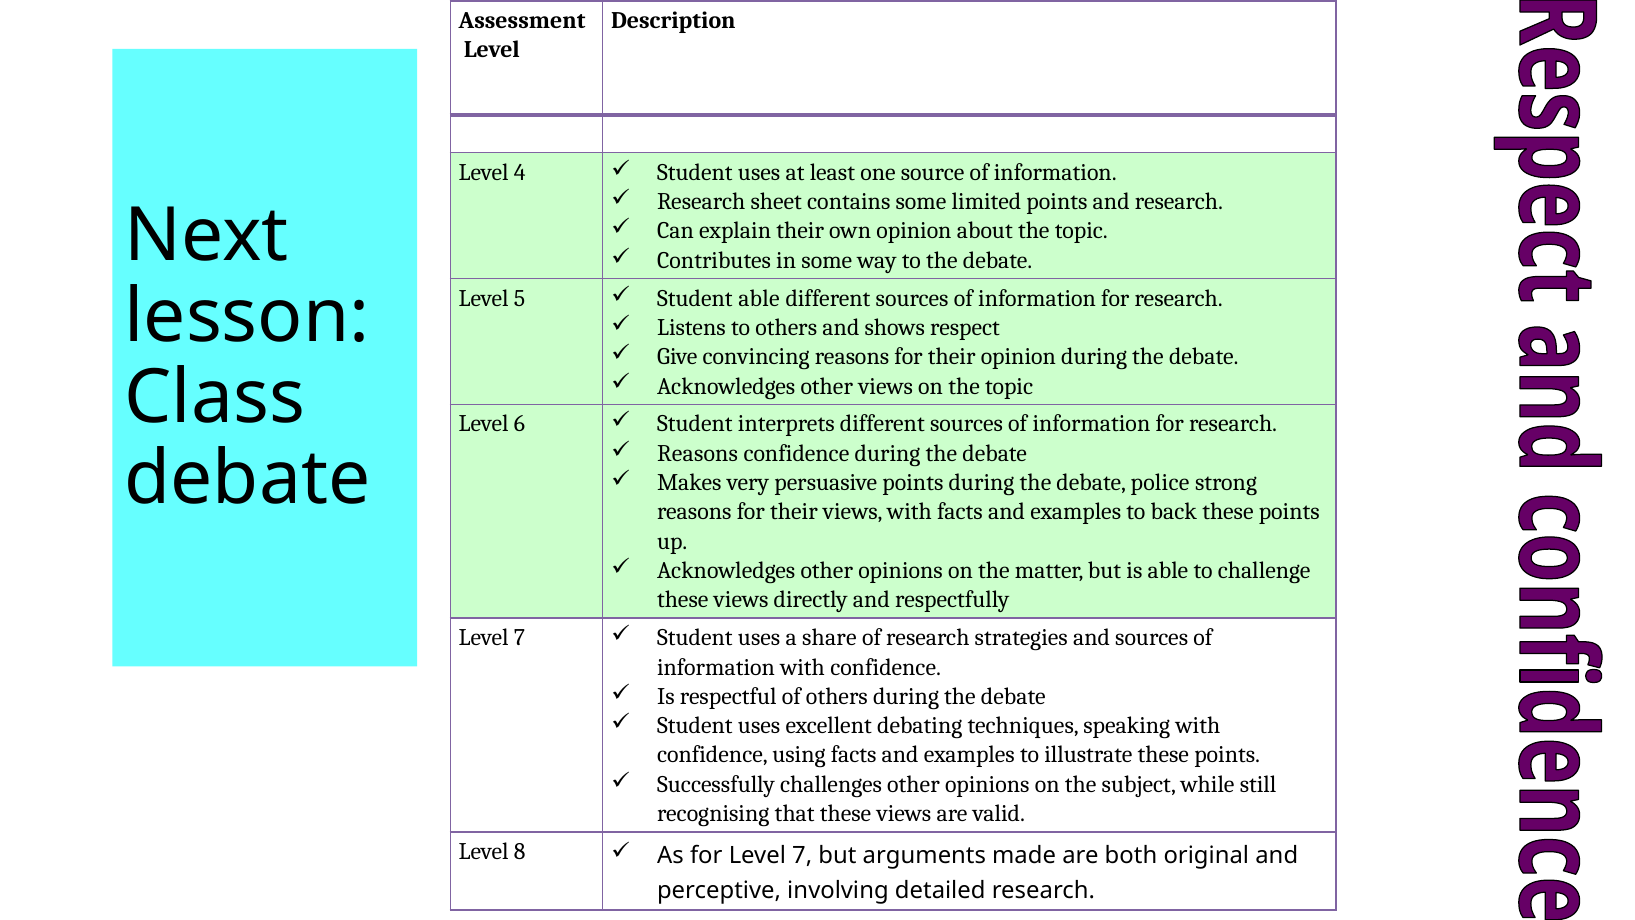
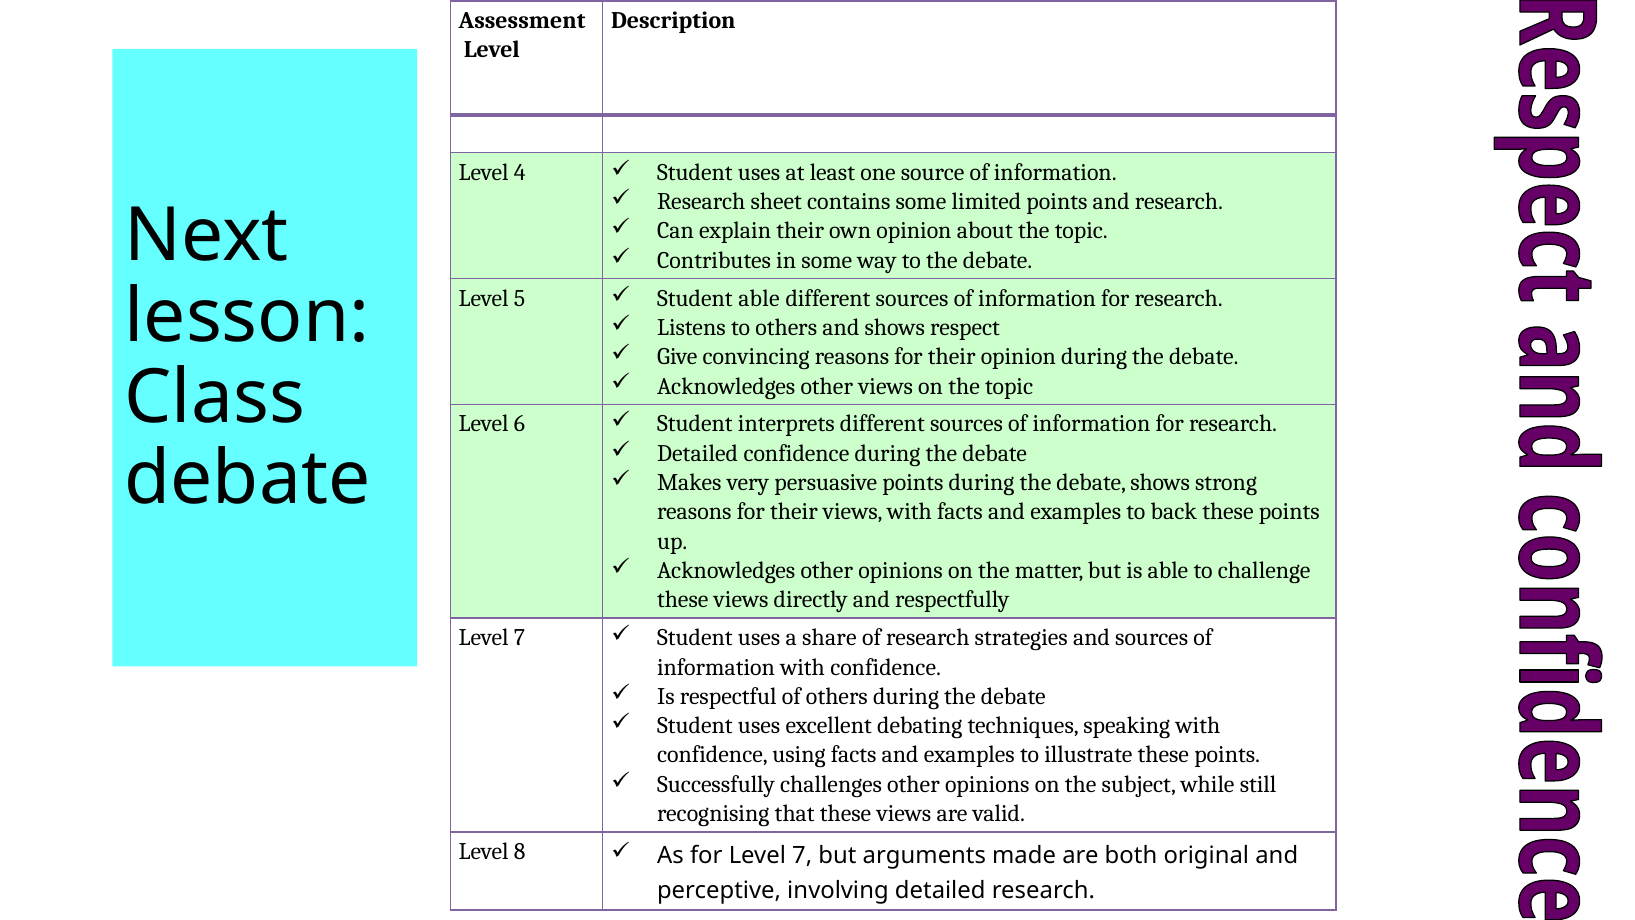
Reasons at (698, 453): Reasons -> Detailed
debate police: police -> shows
